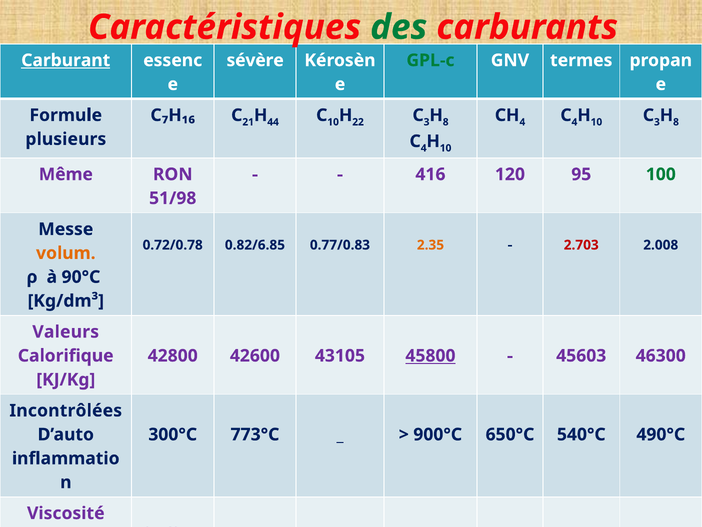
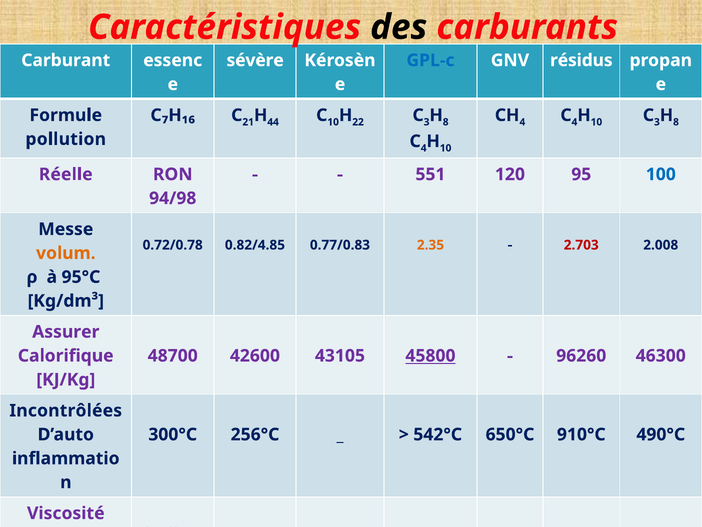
des colour: green -> black
Carburant underline: present -> none
GPL-c colour: green -> blue
termes: termes -> résidus
plusieurs: plusieurs -> pollution
Même: Même -> Réelle
416: 416 -> 551
100 colour: green -> blue
51/98: 51/98 -> 94/98
0.82/6.85: 0.82/6.85 -> 0.82/4.85
90°C: 90°C -> 95°C
Valeurs: Valeurs -> Assurer
42800: 42800 -> 48700
45603: 45603 -> 96260
773°C: 773°C -> 256°C
900°C: 900°C -> 542°C
540°C: 540°C -> 910°C
